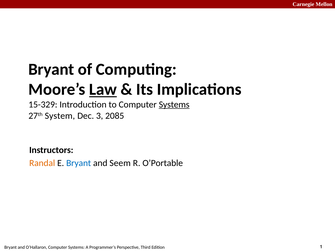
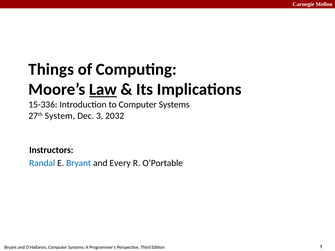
Bryant at (51, 69): Bryant -> Things
15-329: 15-329 -> 15-336
Systems at (174, 105) underline: present -> none
2085: 2085 -> 2032
Randal colour: orange -> blue
Seem: Seem -> Every
